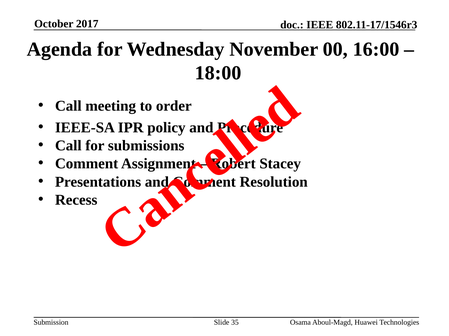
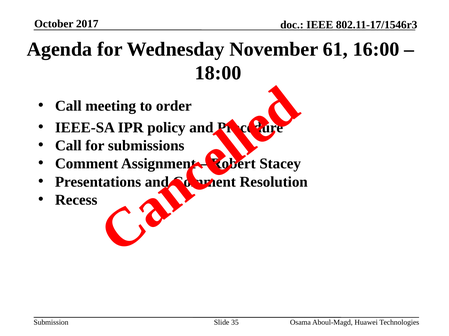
00: 00 -> 61
